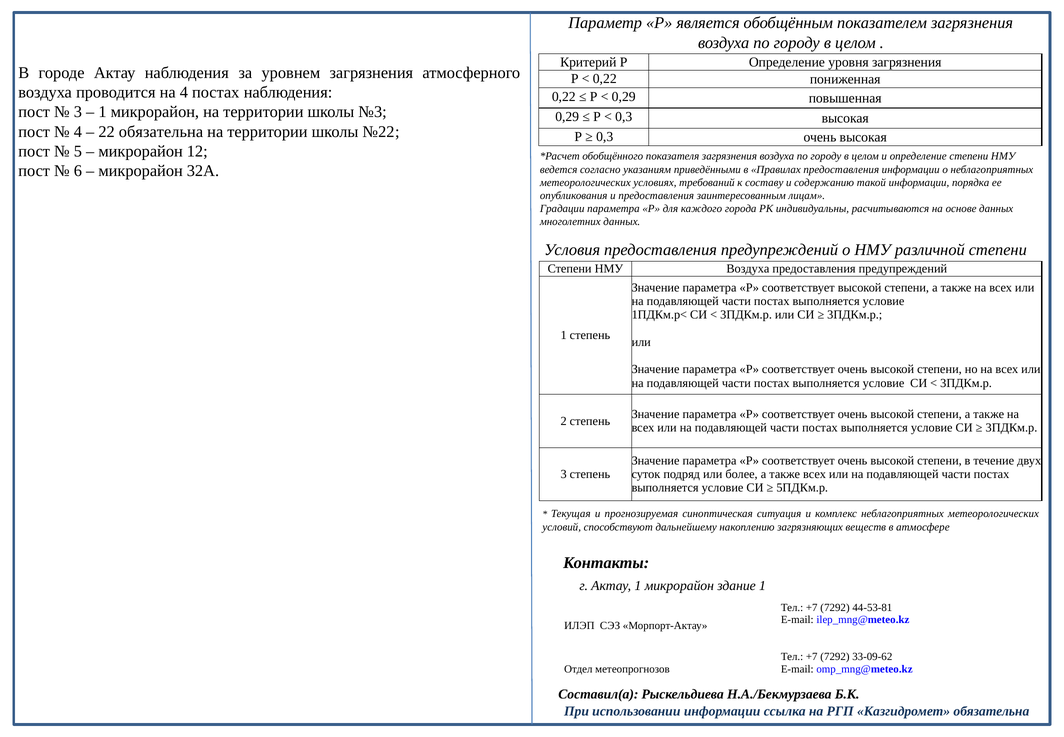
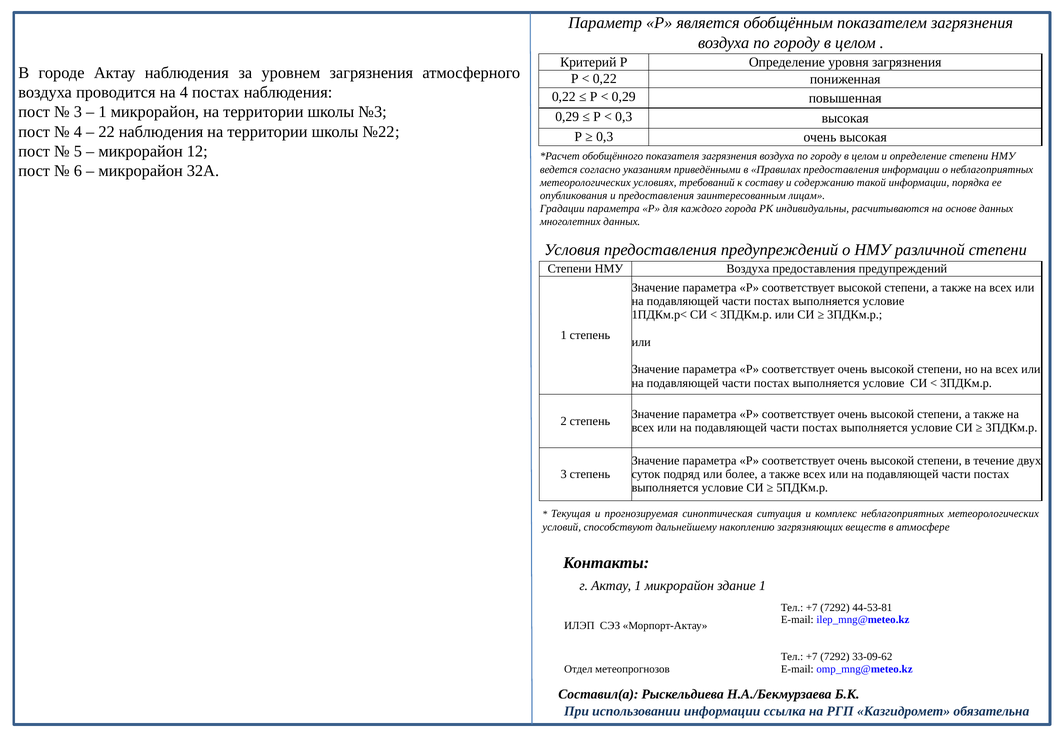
22 обязательна: обязательна -> наблюдения
